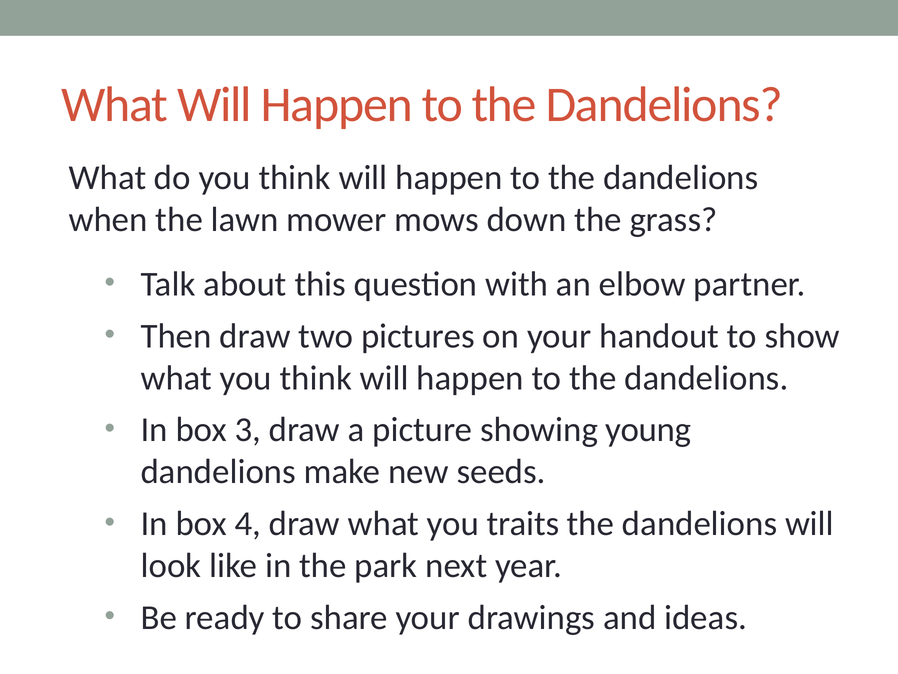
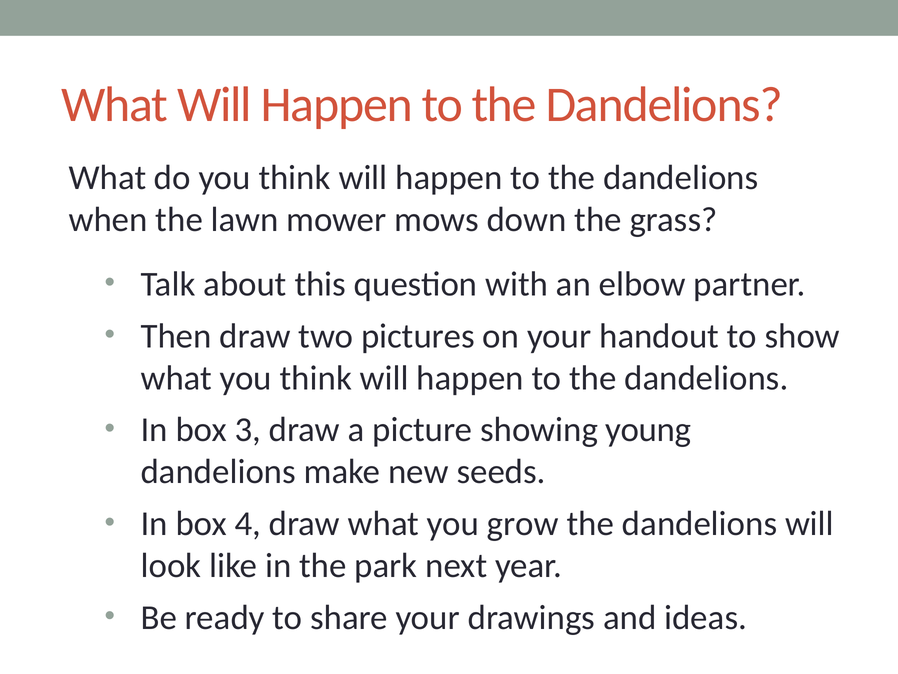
traits: traits -> grow
